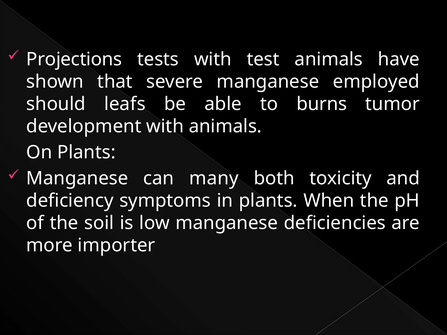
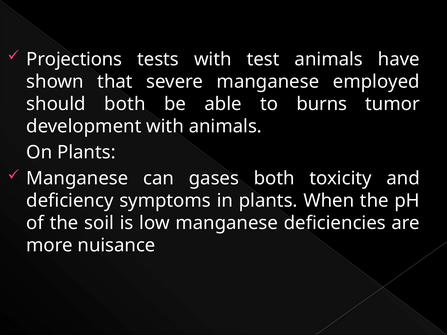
should leafs: leafs -> both
many: many -> gases
importer: importer -> nuisance
